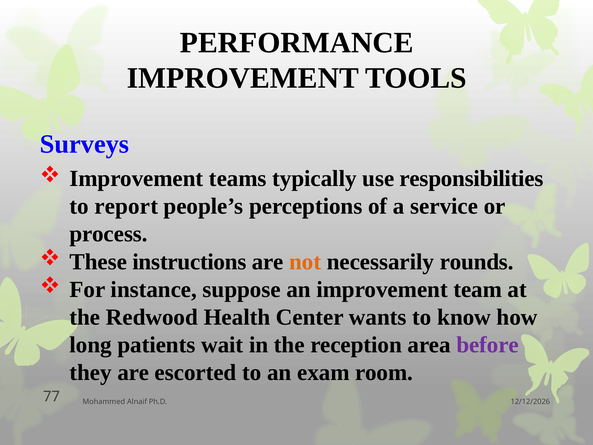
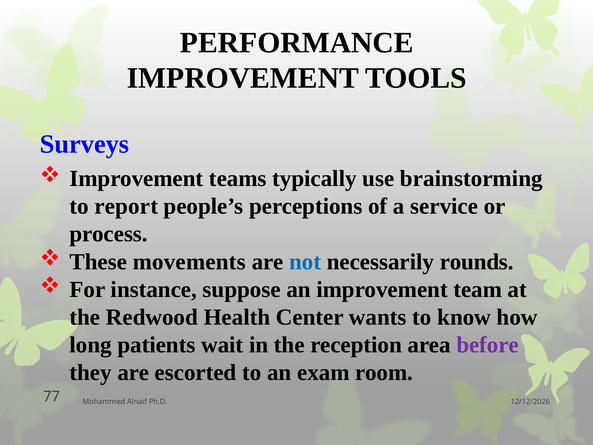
responsibilities: responsibilities -> brainstorming
instructions: instructions -> movements
not colour: orange -> blue
